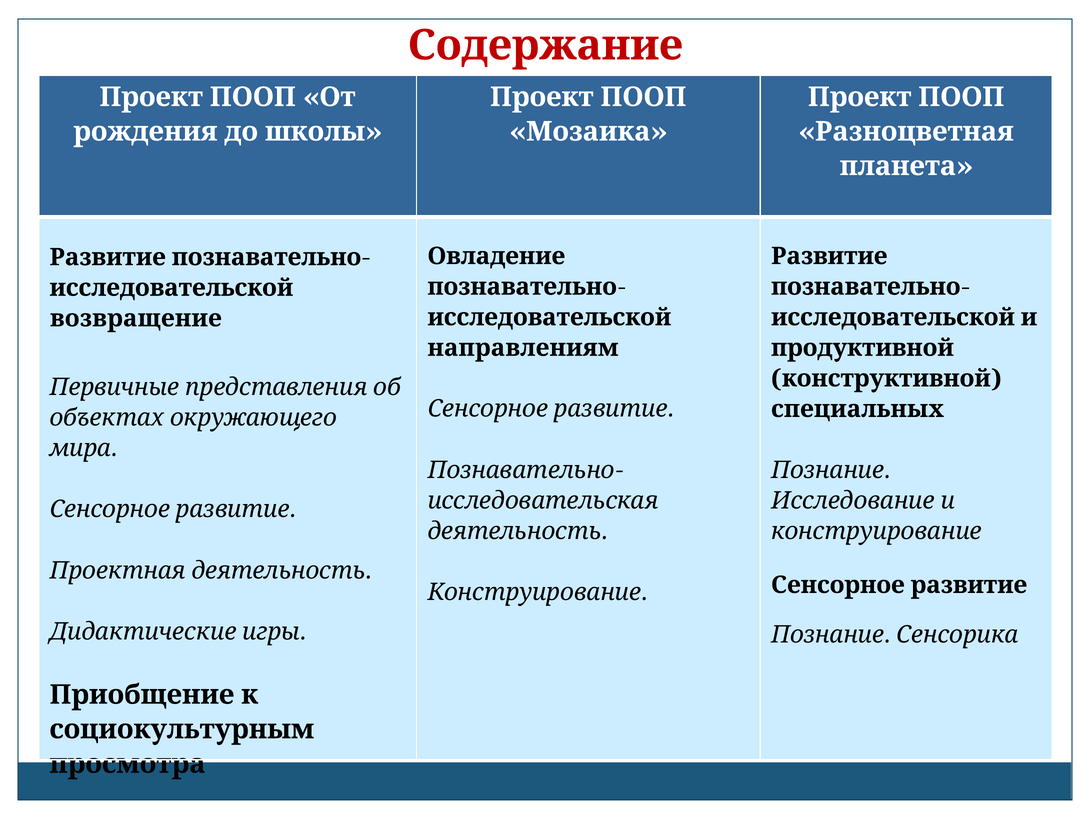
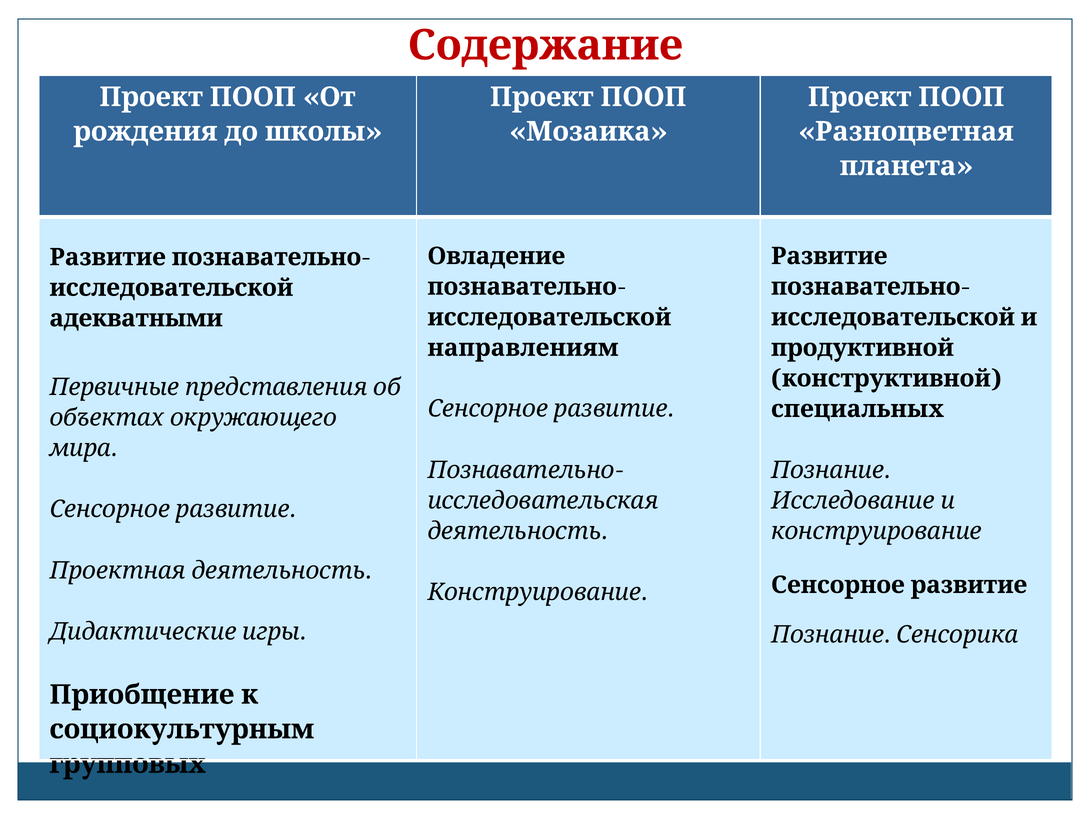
возвращение: возвращение -> адекватными
просмотра: просмотра -> групповых
